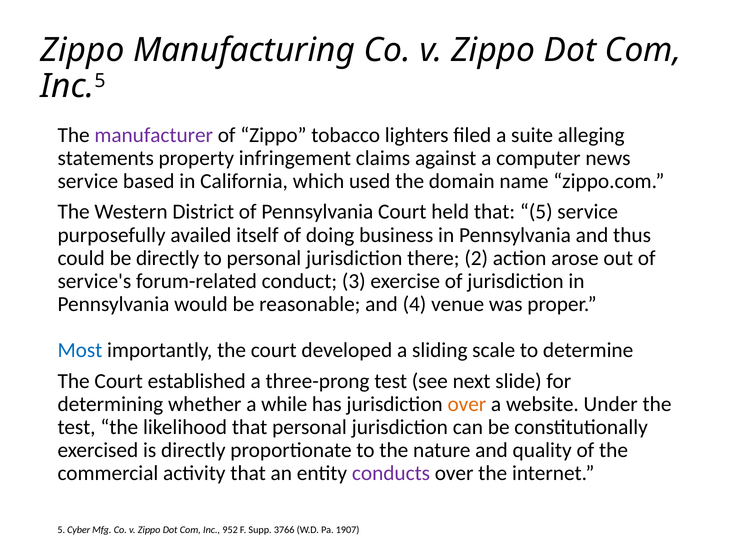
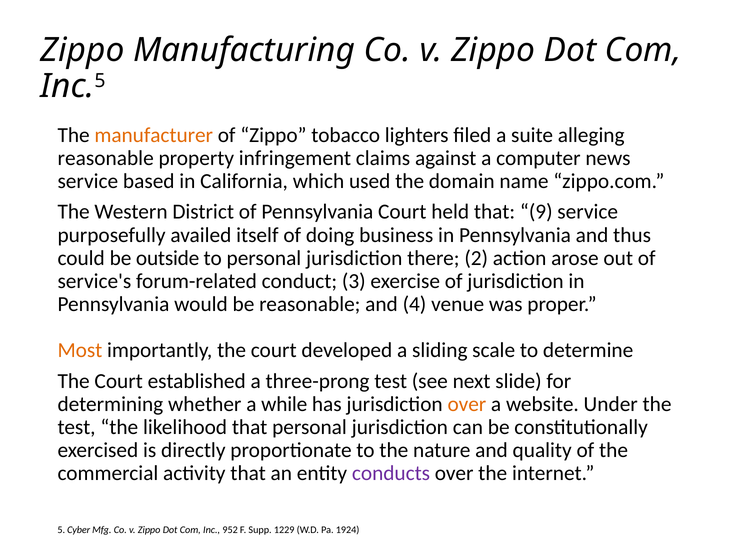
manufacturer colour: purple -> orange
statements at (106, 158): statements -> reasonable
that 5: 5 -> 9
be directly: directly -> outside
Most colour: blue -> orange
3766: 3766 -> 1229
1907: 1907 -> 1924
